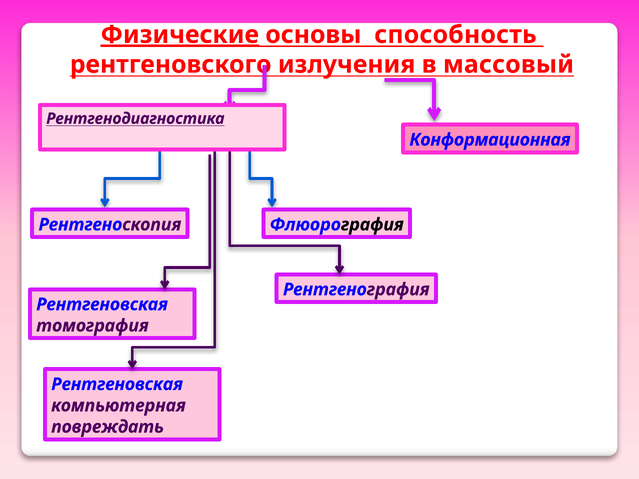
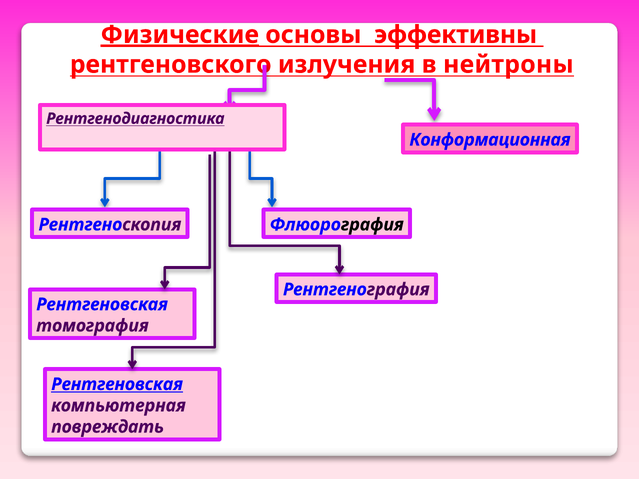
способность: способность -> эффективны
массовый: массовый -> нейтроны
Рентгеновская at (117, 384) underline: none -> present
